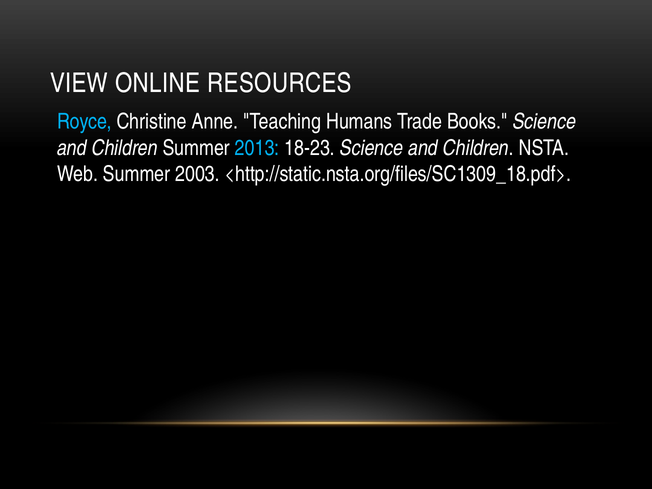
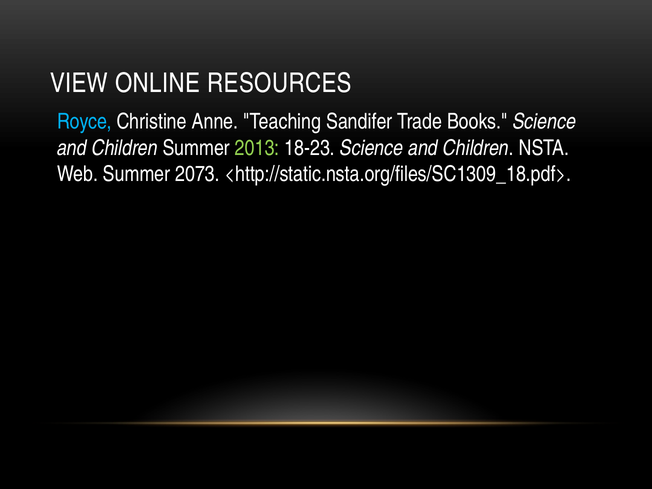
Humans: Humans -> Sandifer
2013 colour: light blue -> light green
2003: 2003 -> 2073
